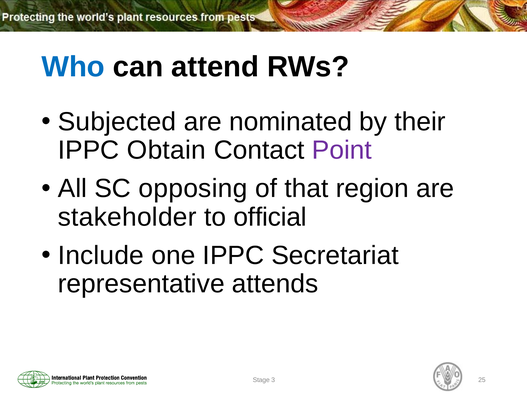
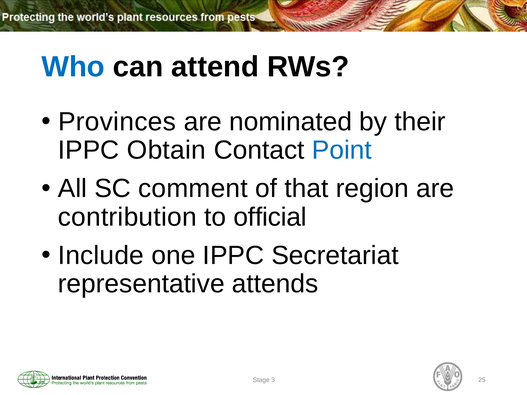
Subjected: Subjected -> Provinces
Point colour: purple -> blue
opposing: opposing -> comment
stakeholder: stakeholder -> contribution
